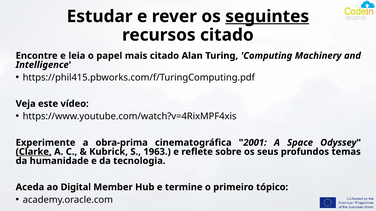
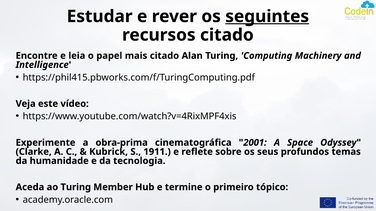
Clarke underline: present -> none
1963: 1963 -> 1911
ao Digital: Digital -> Turing
